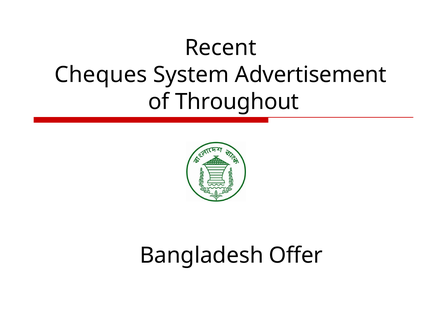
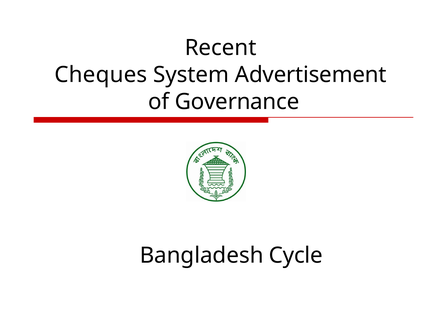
Throughout: Throughout -> Governance
Offer: Offer -> Cycle
